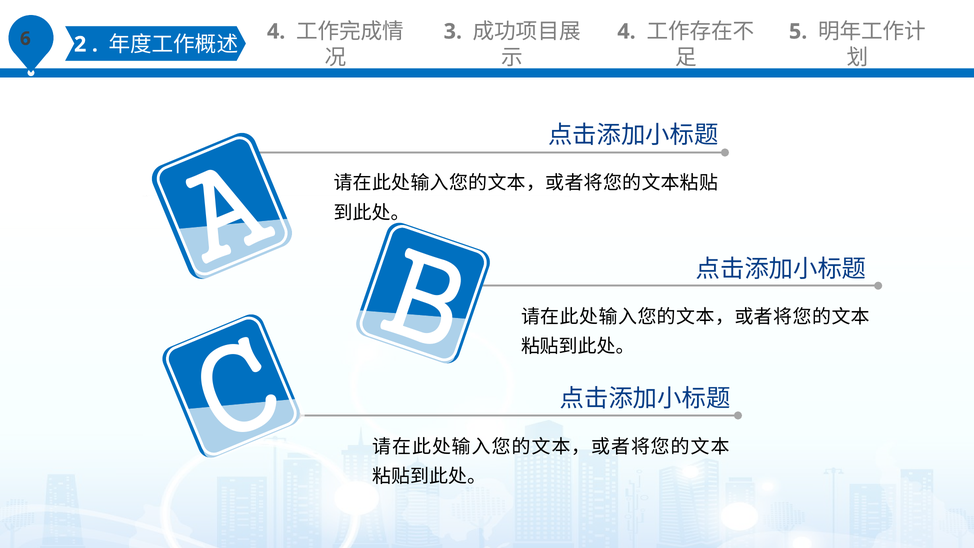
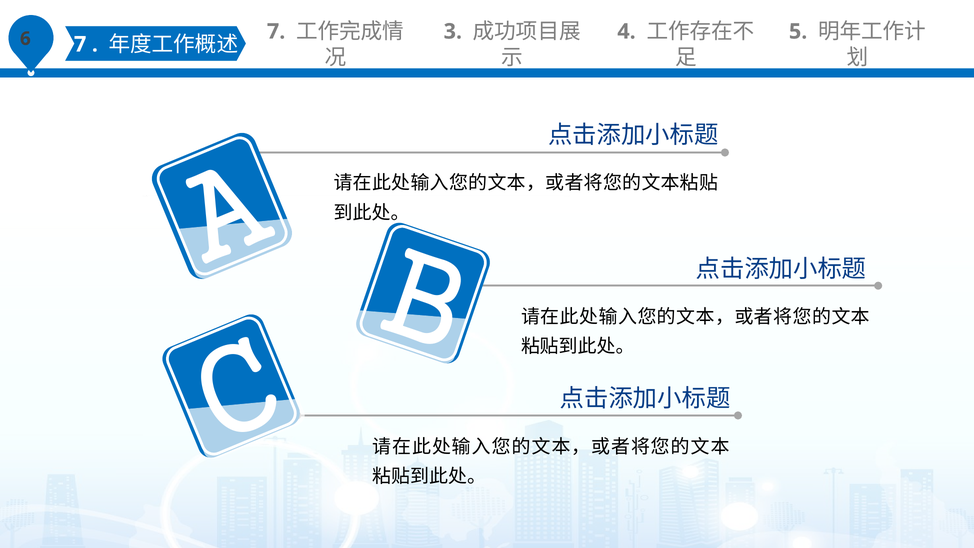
2 at (80, 44): 2 -> 7
4 at (276, 31): 4 -> 7
